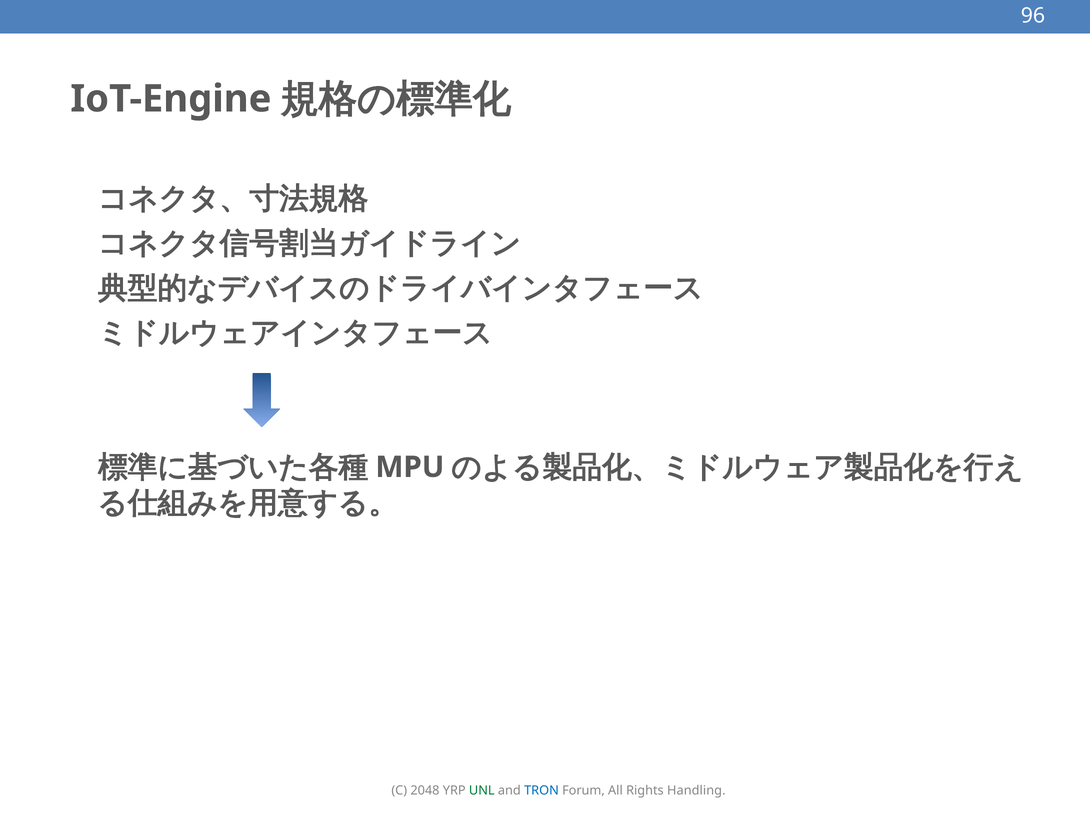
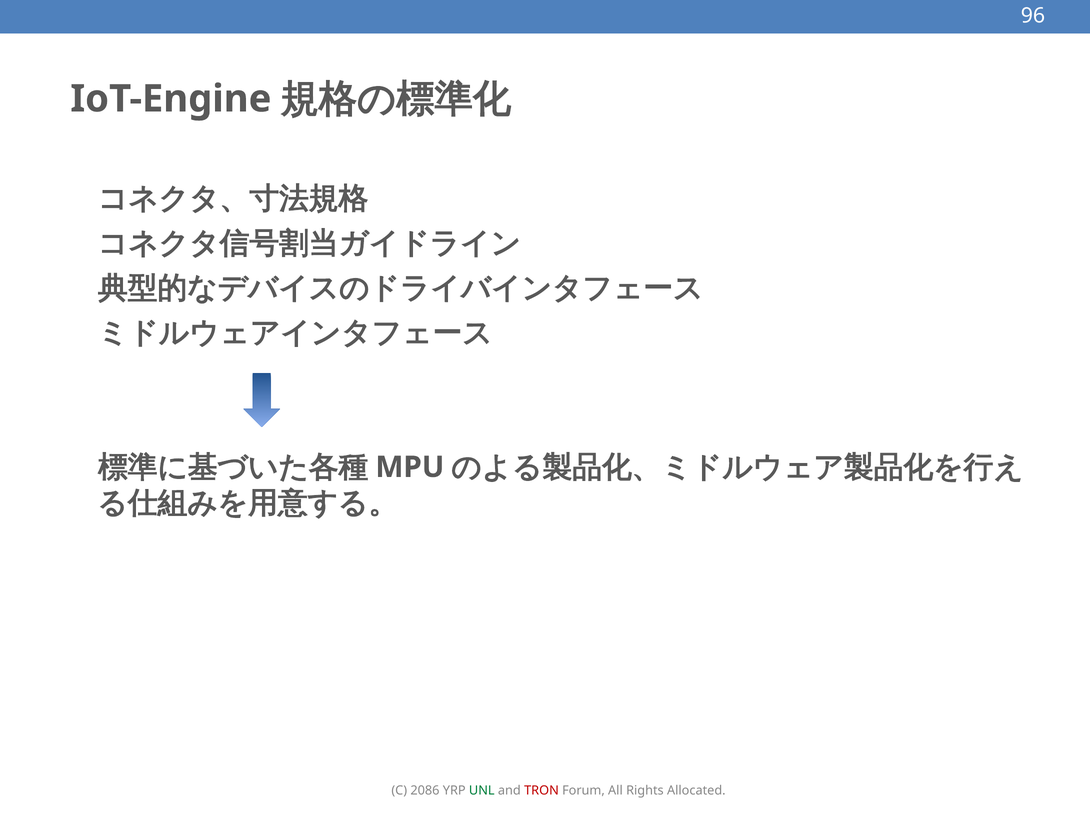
2048: 2048 -> 2086
TRON colour: blue -> red
Handling: Handling -> Allocated
